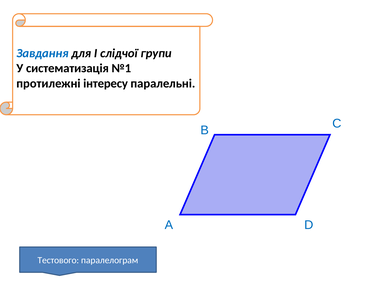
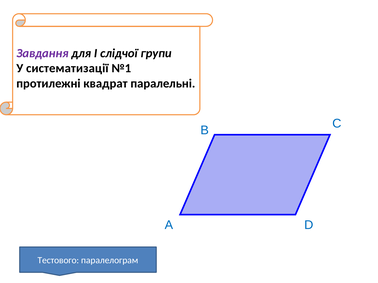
Завдання colour: blue -> purple
систематизація: систематизація -> систематизації
інтересу: інтересу -> квадрат
